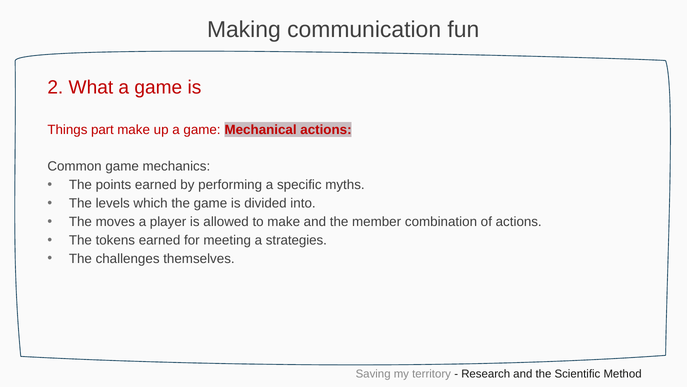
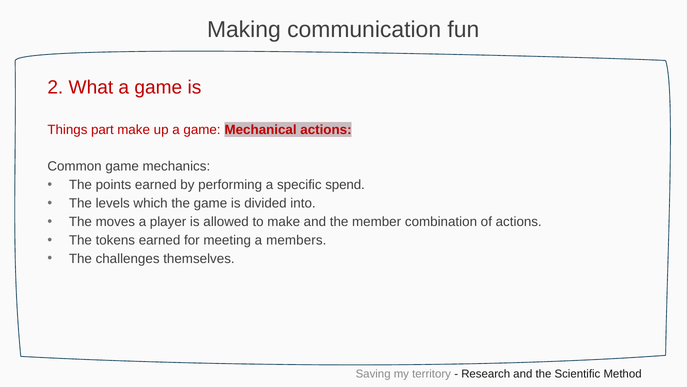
myths: myths -> spend
strategies: strategies -> members
